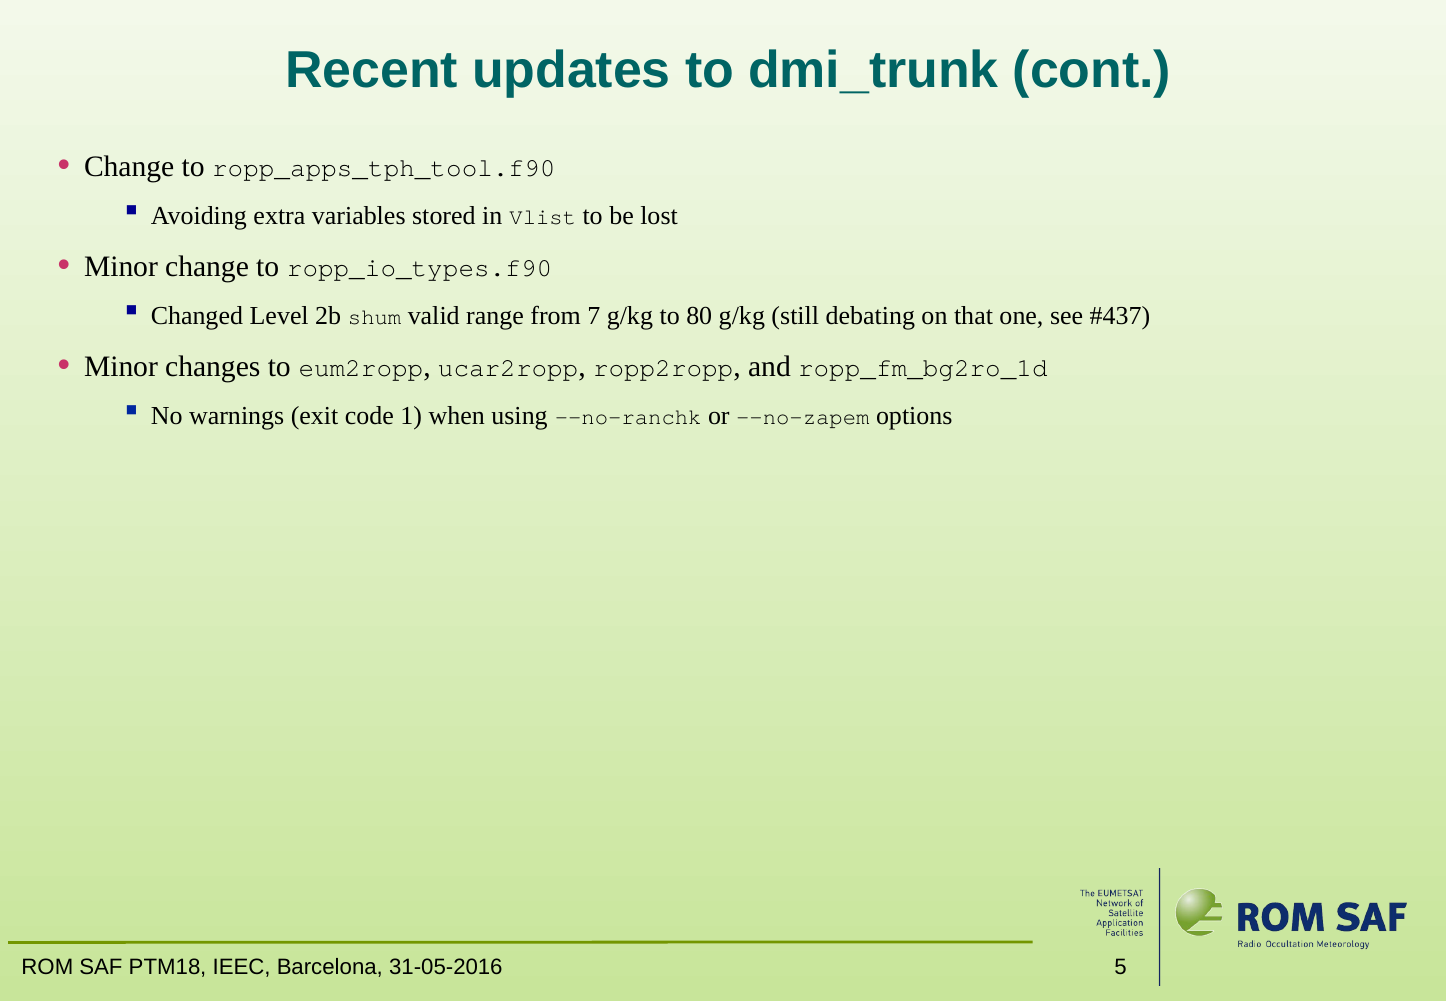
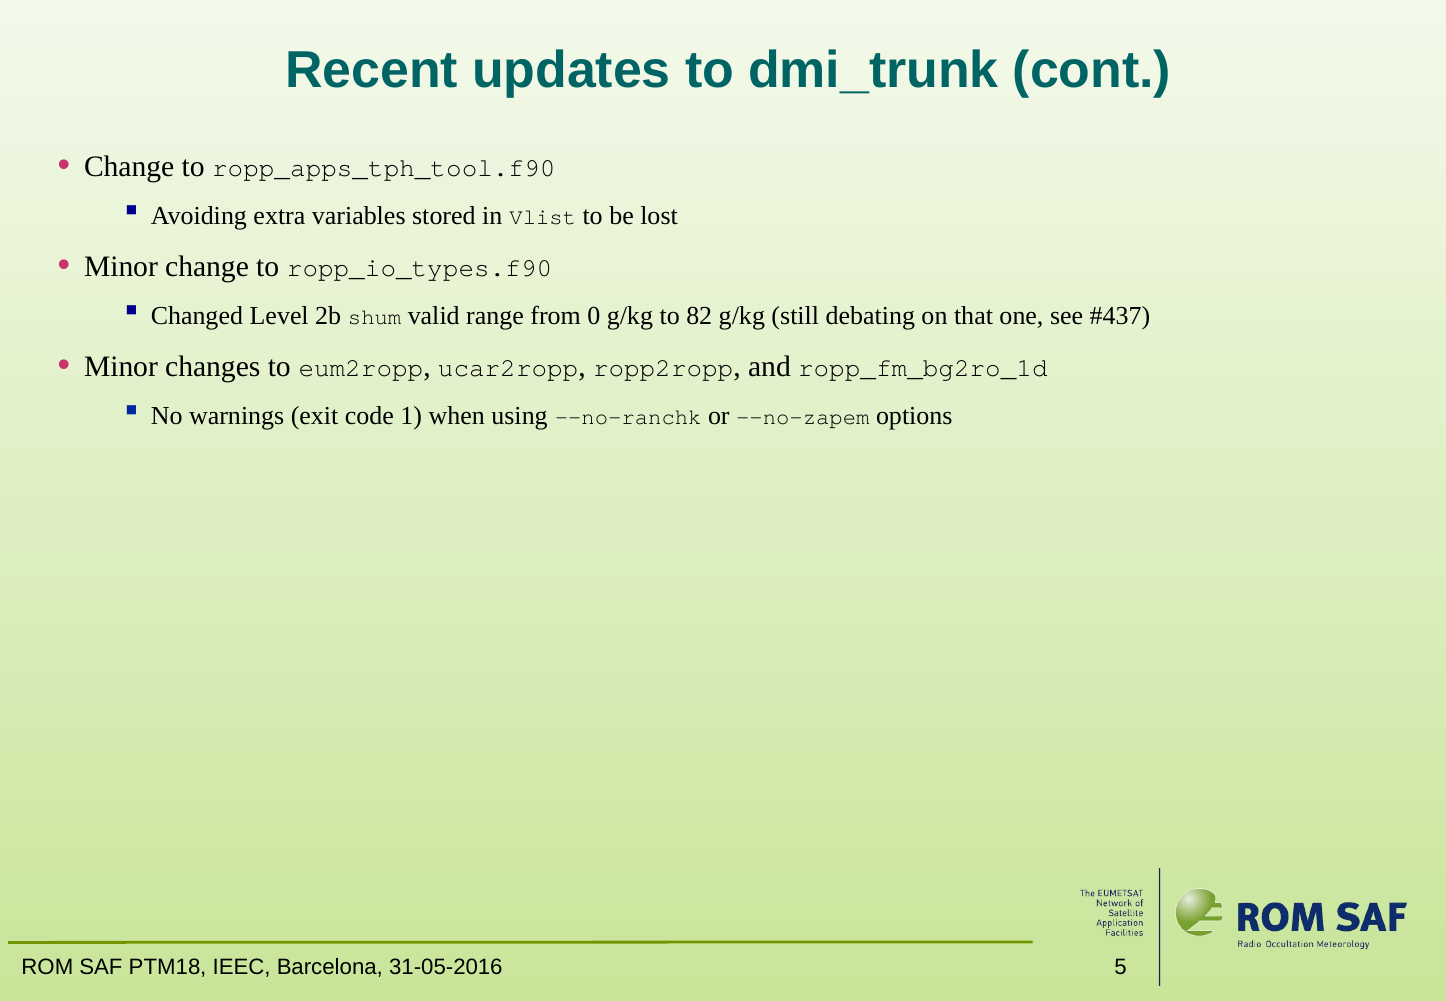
7: 7 -> 0
80: 80 -> 82
